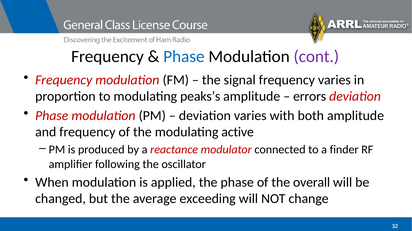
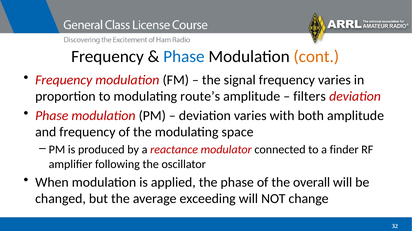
cont colour: purple -> orange
peaks’s: peaks’s -> route’s
errors: errors -> filters
active: active -> space
